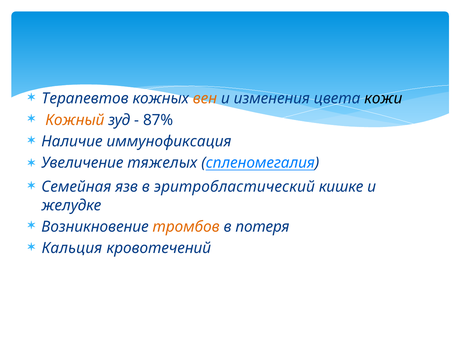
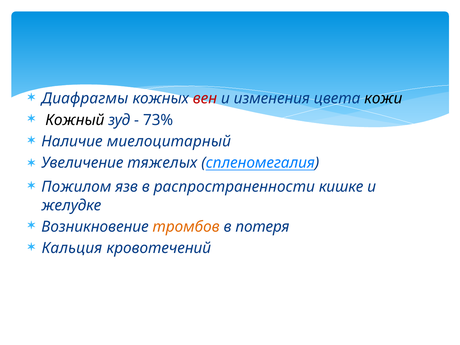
Терапевтов: Терапевтов -> Диафрагмы
вен colour: orange -> red
Кожный colour: orange -> black
87%: 87% -> 73%
иммунофиксация: иммунофиксация -> миелоцитарный
Семейная: Семейная -> Пожилом
эритробластический: эритробластический -> распространенности
